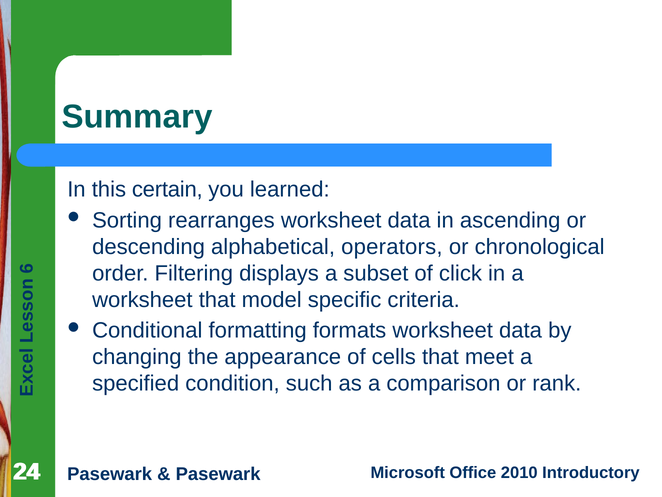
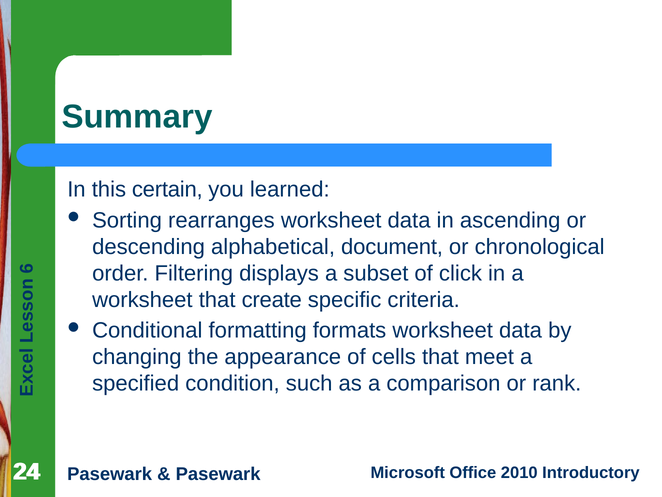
operators: operators -> document
model: model -> create
